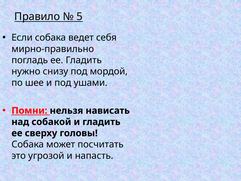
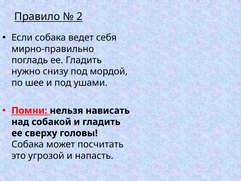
5: 5 -> 2
